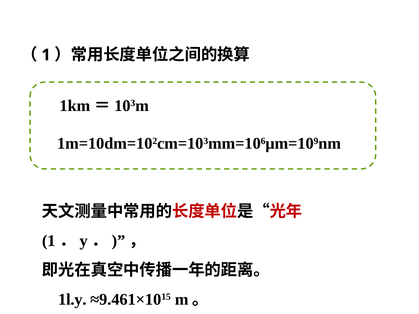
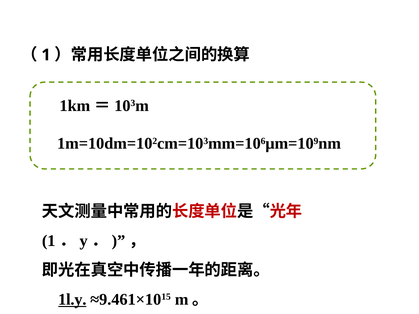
1l.y underline: none -> present
